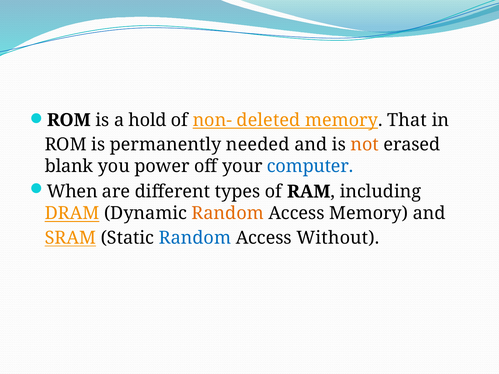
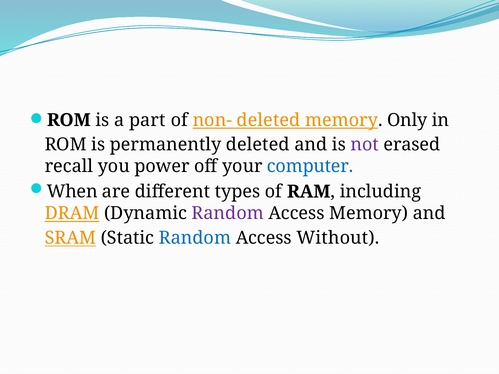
hold: hold -> part
That: That -> Only
permanently needed: needed -> deleted
not colour: orange -> purple
blank: blank -> recall
Random at (228, 213) colour: orange -> purple
